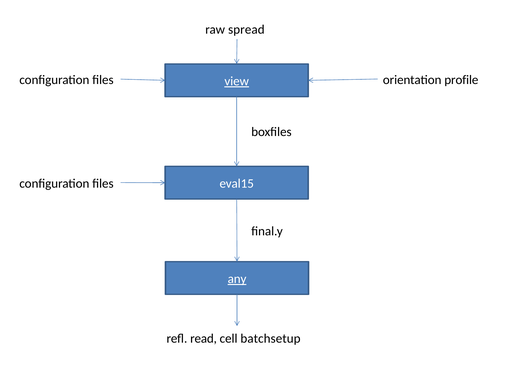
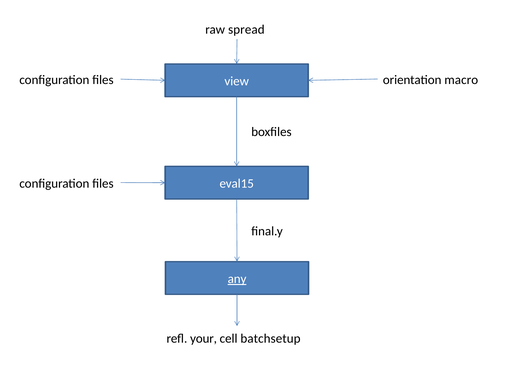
profile: profile -> macro
view underline: present -> none
read: read -> your
